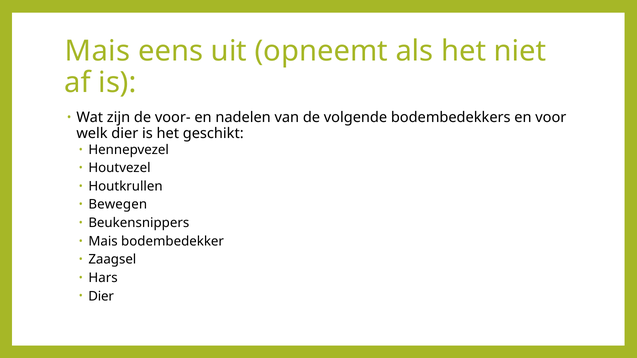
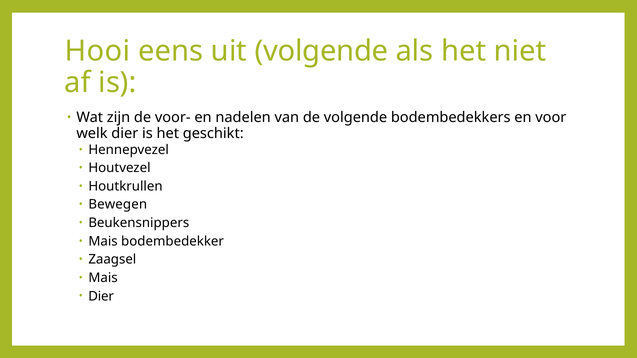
Mais at (98, 51): Mais -> Hooi
uit opneemt: opneemt -> volgende
Hars at (103, 278): Hars -> Mais
